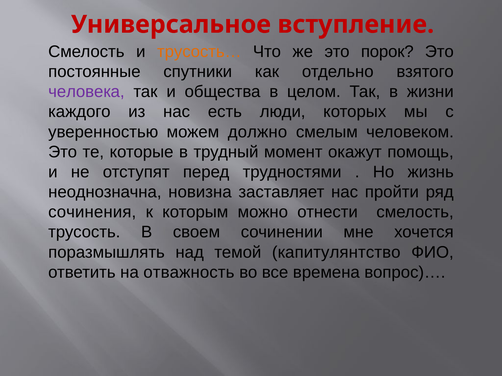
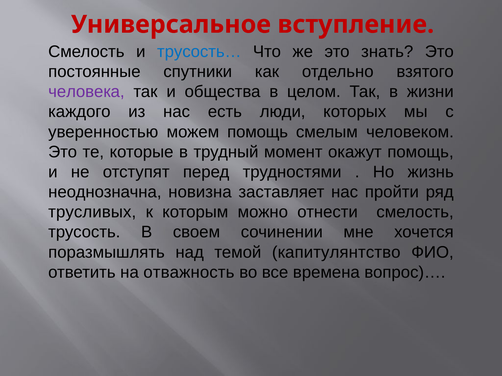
трусость… colour: orange -> blue
порок: порок -> знать
можем должно: должно -> помощь
сочинения: сочинения -> трусливых
